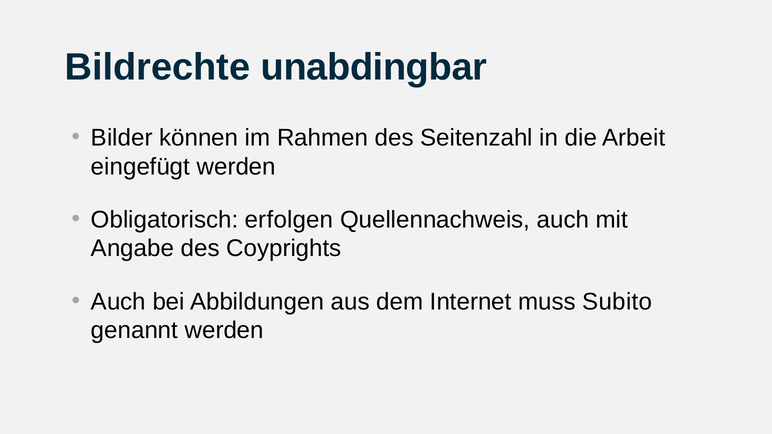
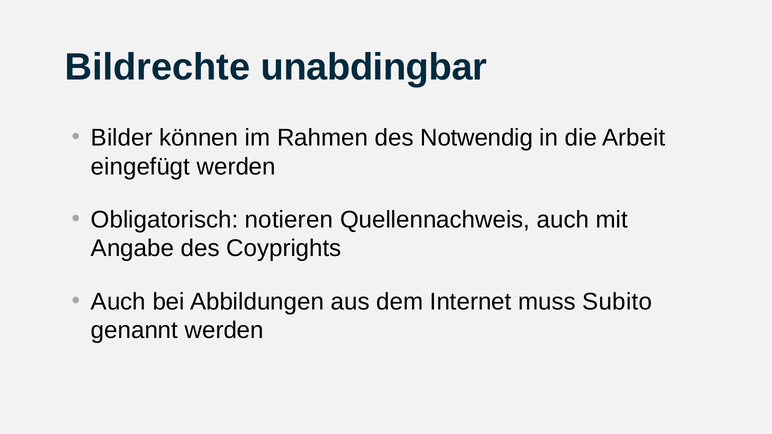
Seitenzahl: Seitenzahl -> Notwendig
erfolgen: erfolgen -> notieren
